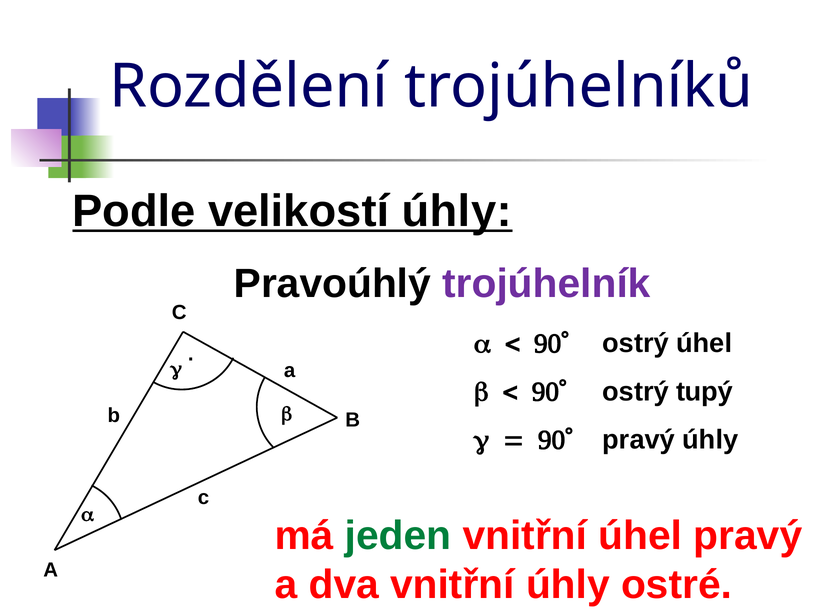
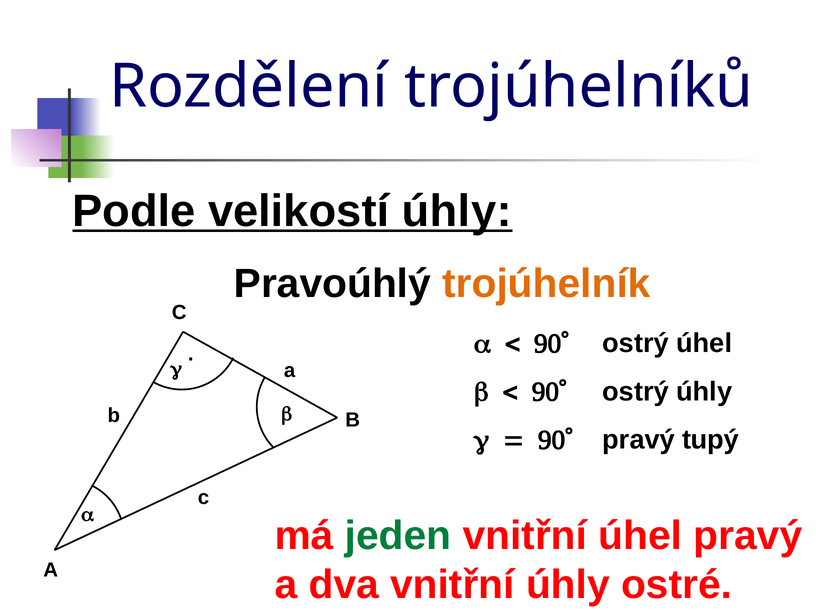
trojúhelník colour: purple -> orange
ostrý tupý: tupý -> úhly
pravý úhly: úhly -> tupý
